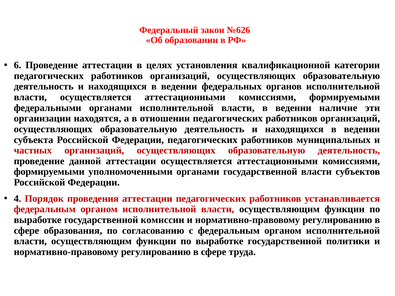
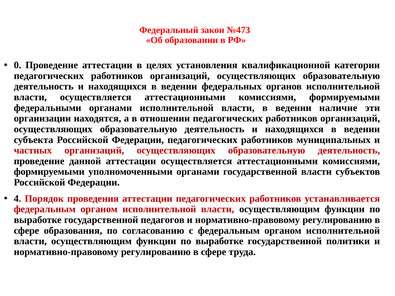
№626: №626 -> №473
6: 6 -> 0
комиссии: комиссии -> педагогов
